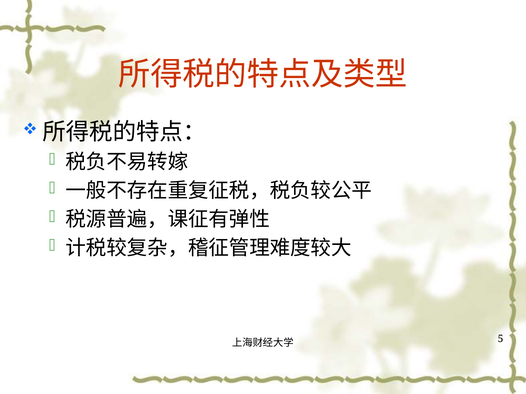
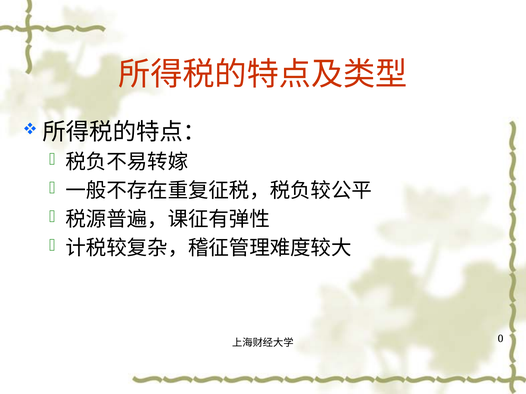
5: 5 -> 0
